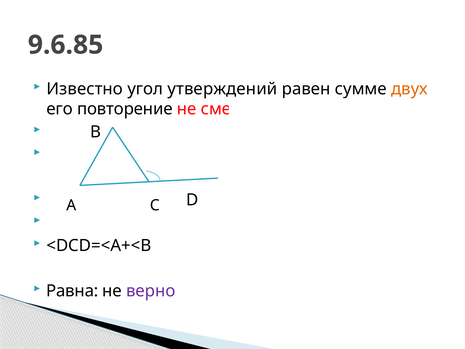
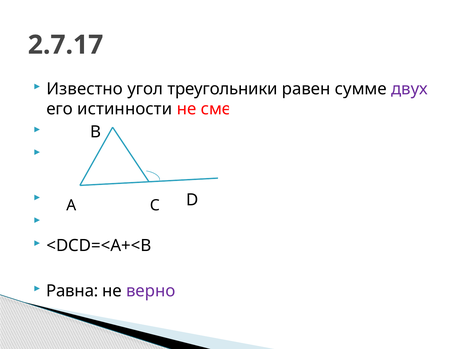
9.6.85: 9.6.85 -> 2.7.17
утверждений: утверждений -> треугольники
двух colour: orange -> purple
повторение: повторение -> истинности
